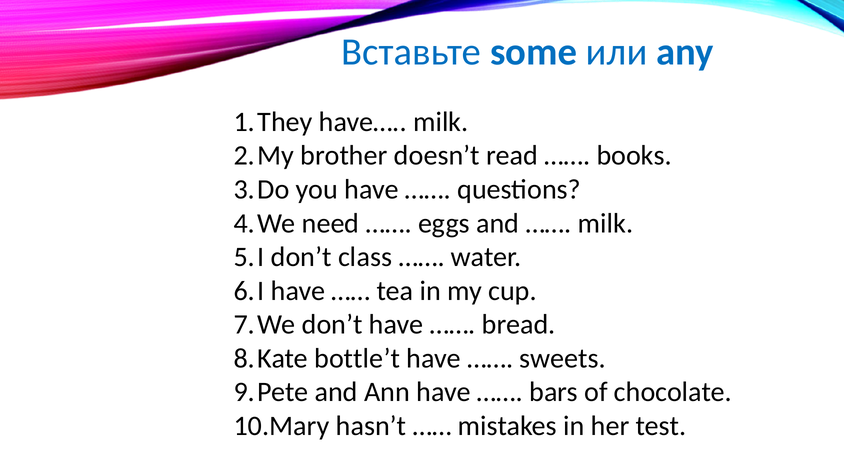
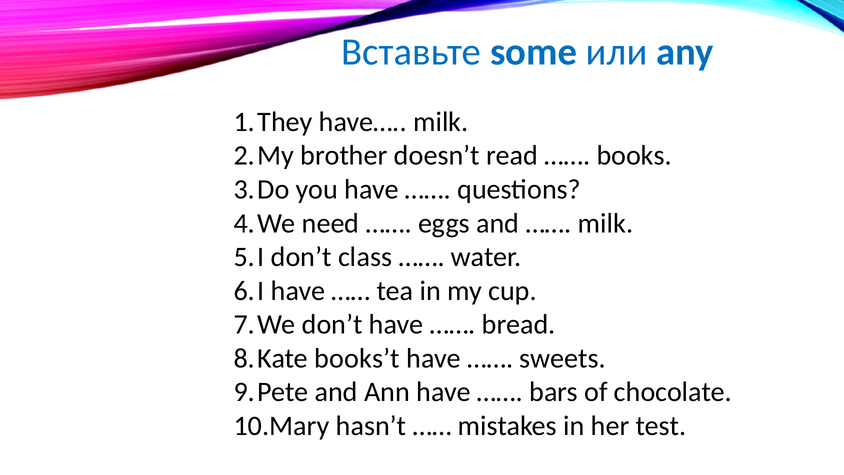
bottle’t: bottle’t -> books’t
